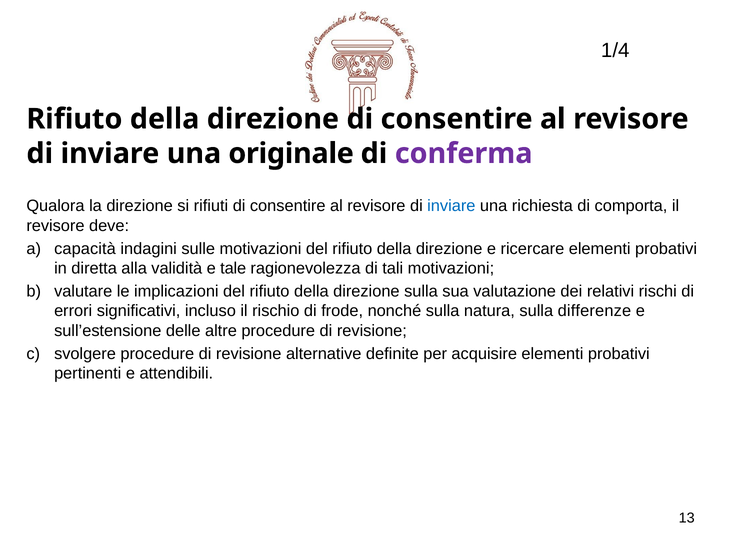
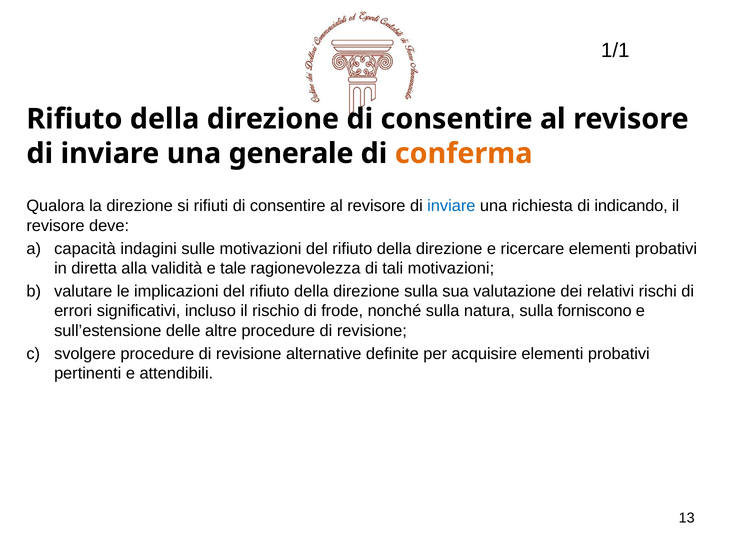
1/4: 1/4 -> 1/1
originale: originale -> generale
conferma colour: purple -> orange
comporta: comporta -> indicando
differenze: differenze -> forniscono
